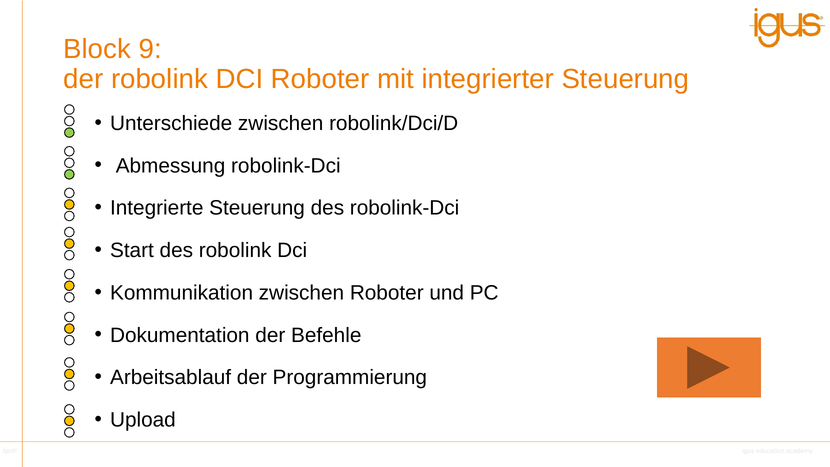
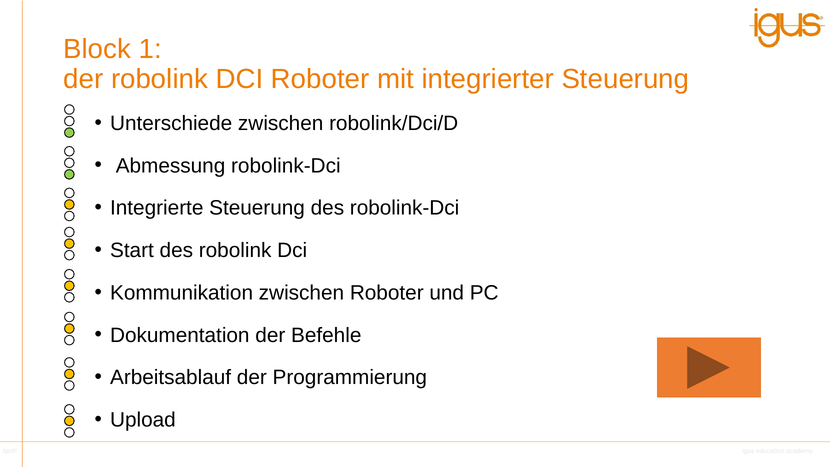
9: 9 -> 1
